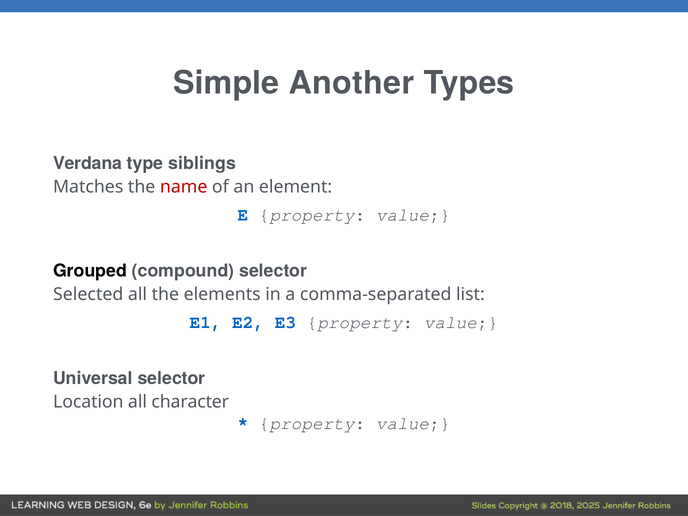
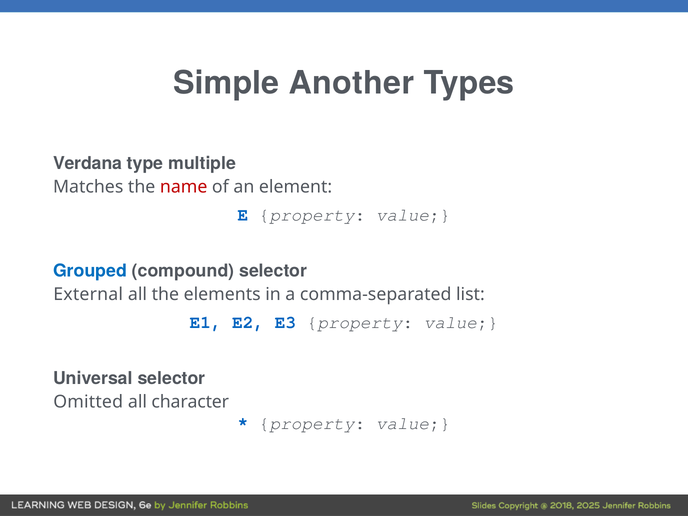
siblings: siblings -> multiple
Grouped colour: black -> blue
Selected: Selected -> External
Location: Location -> Omitted
